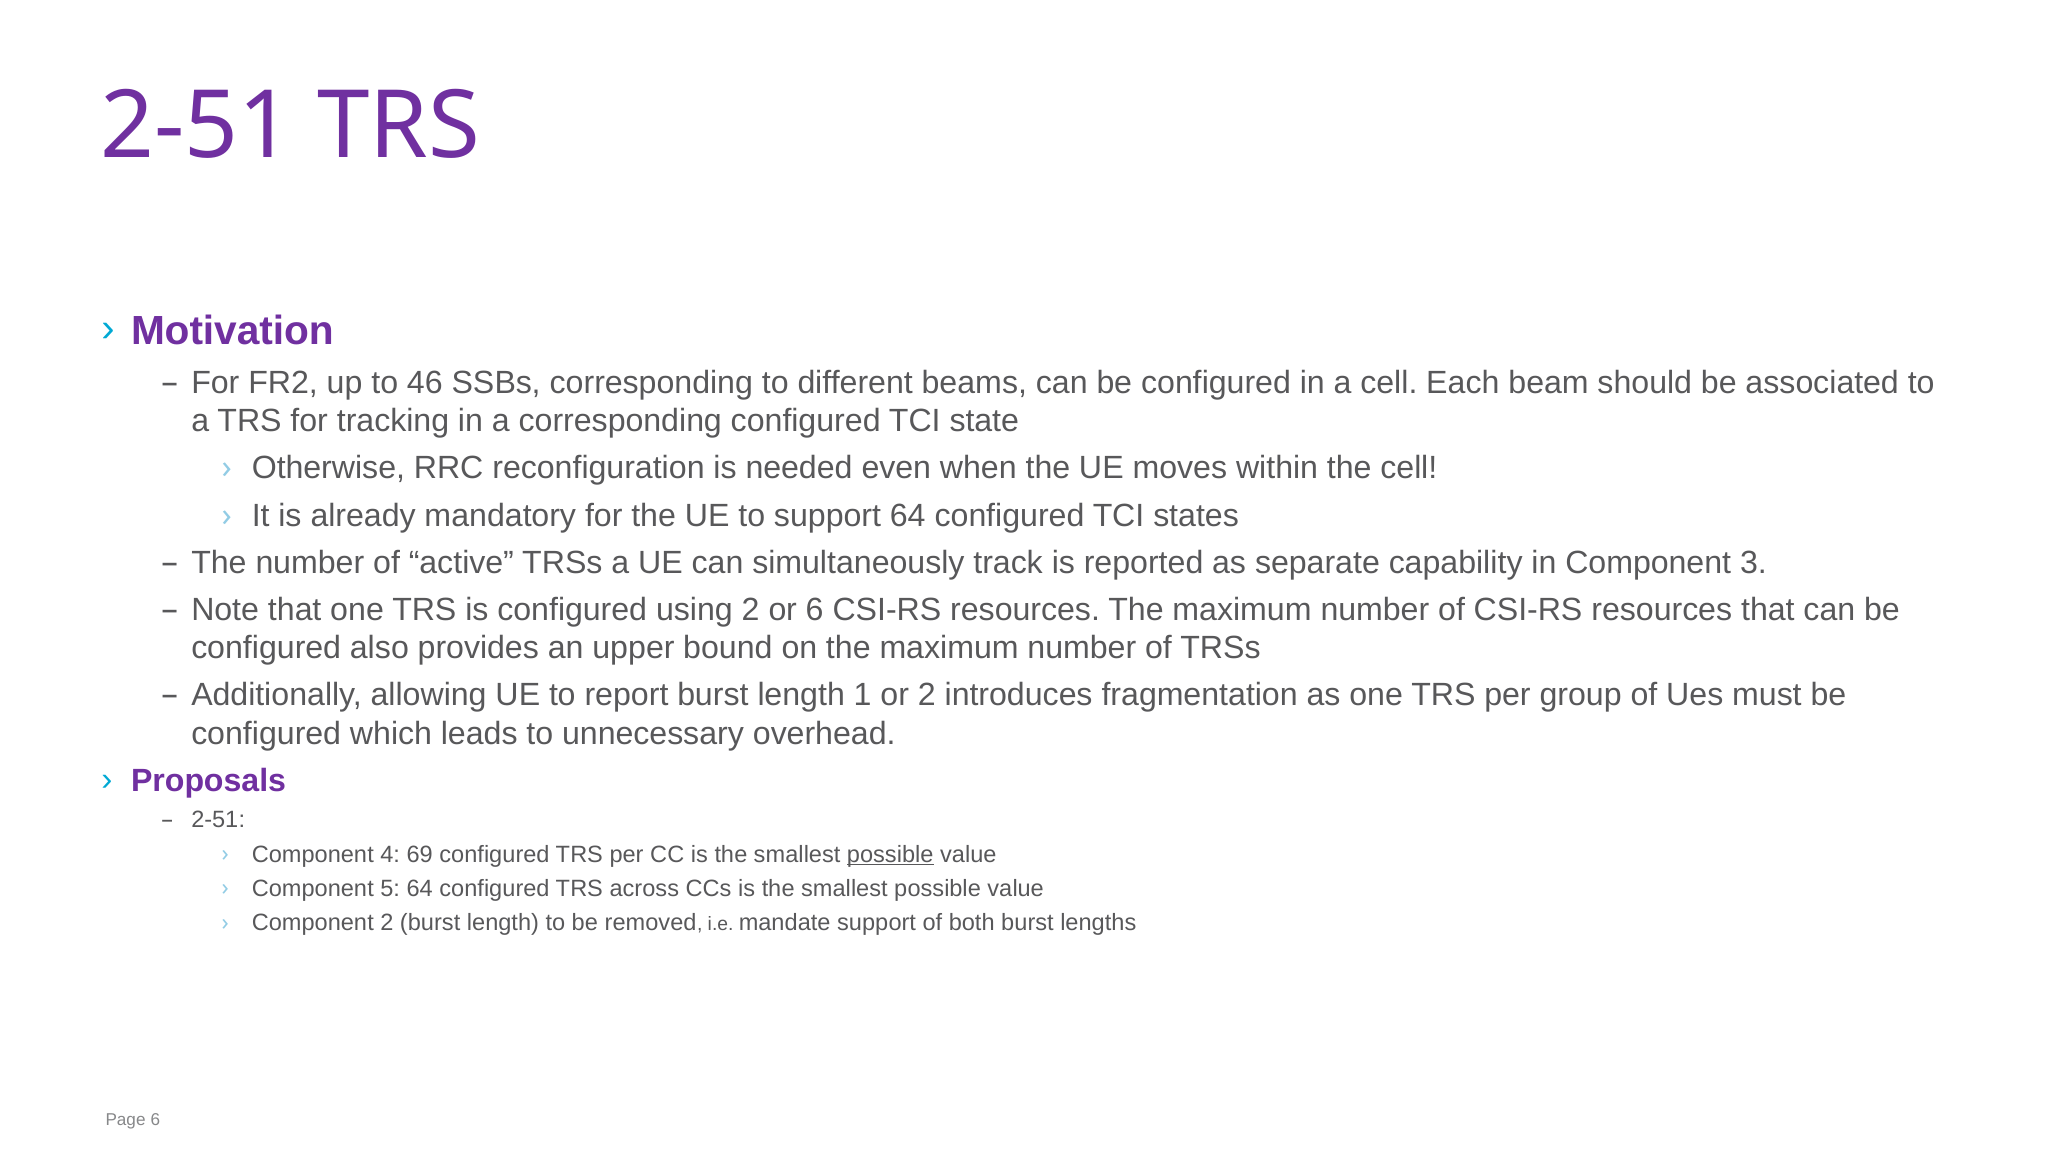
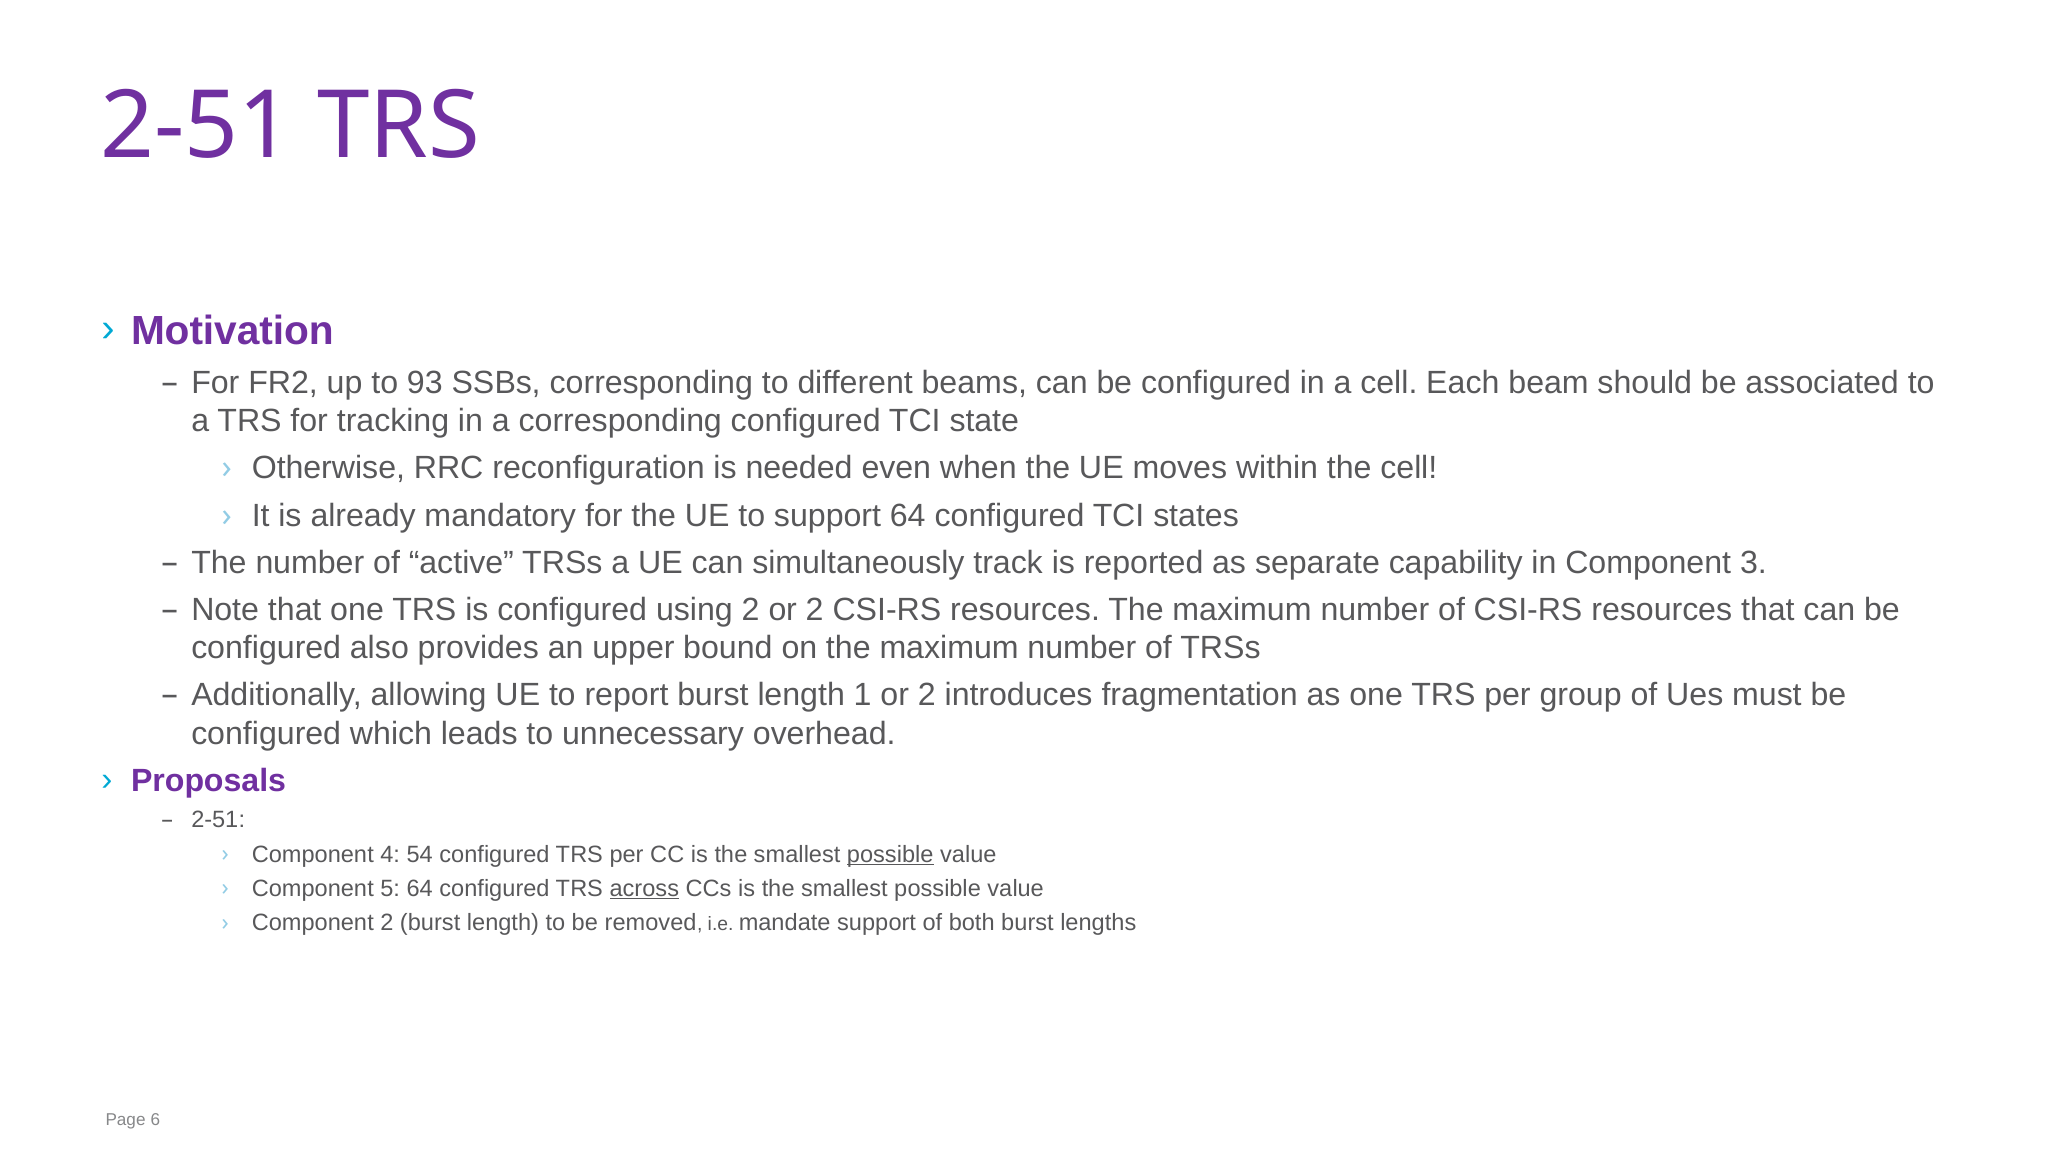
46: 46 -> 93
2 or 6: 6 -> 2
69: 69 -> 54
across underline: none -> present
